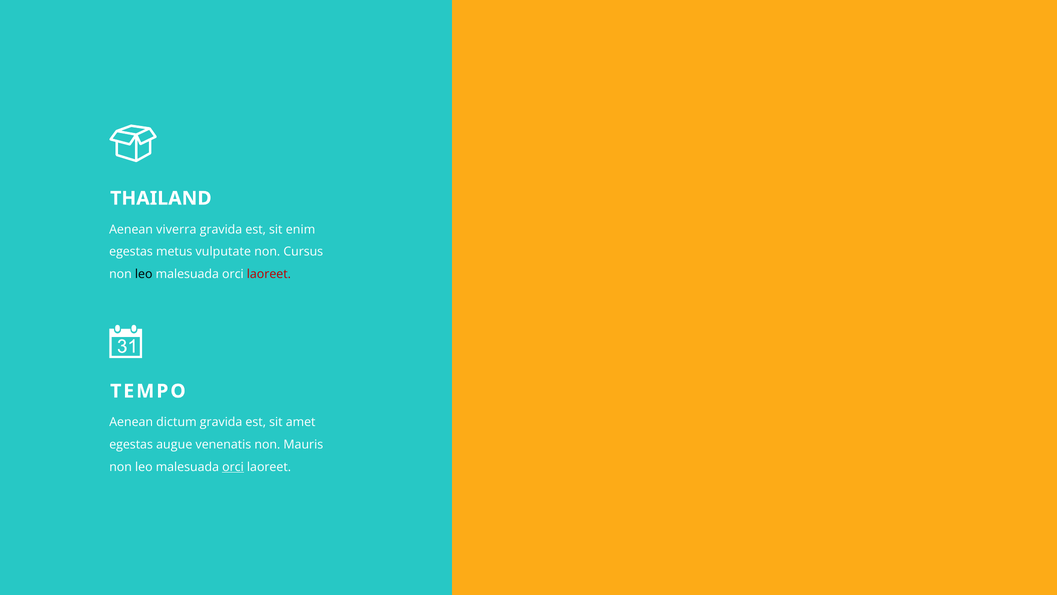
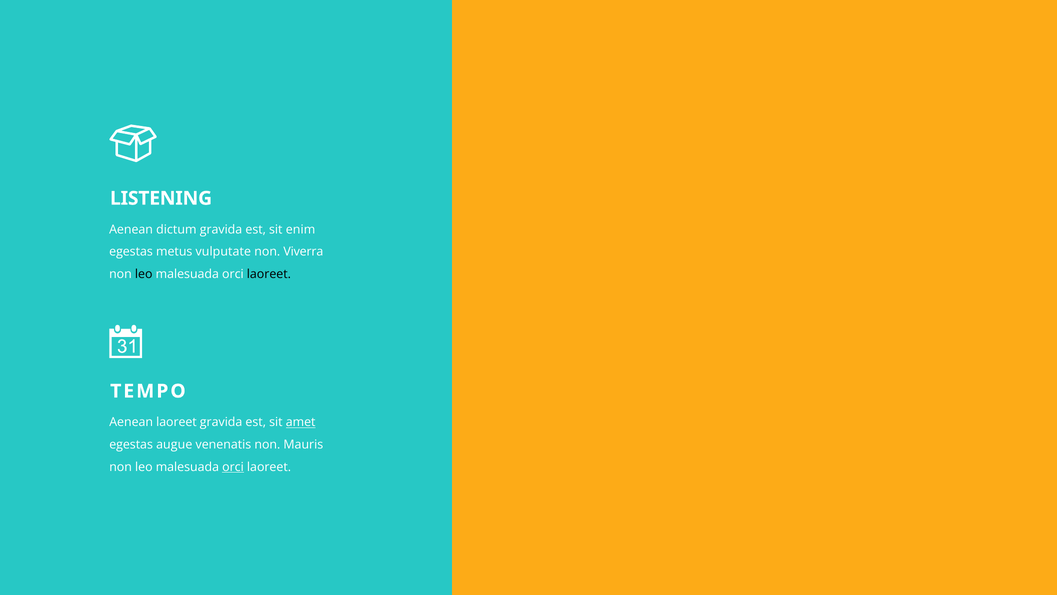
THAILAND: THAILAND -> LISTENING
viverra: viverra -> dictum
Cursus: Cursus -> Viverra
laoreet at (269, 274) colour: red -> black
Aenean dictum: dictum -> laoreet
amet underline: none -> present
